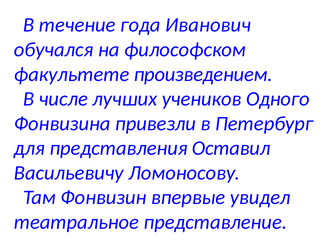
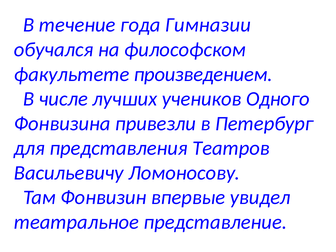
Иванович: Иванович -> Гимназии
Оставил: Оставил -> Театров
